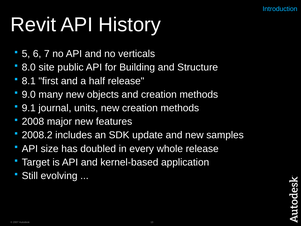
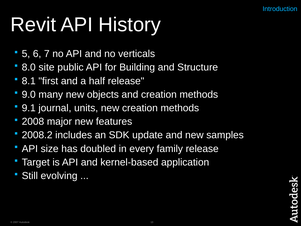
whole: whole -> family
